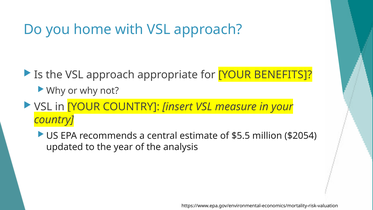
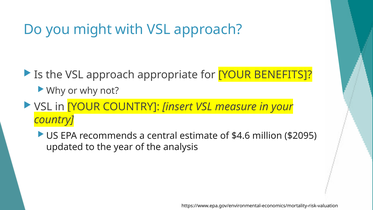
home: home -> might
$5.5: $5.5 -> $4.6
$2054: $2054 -> $2095
